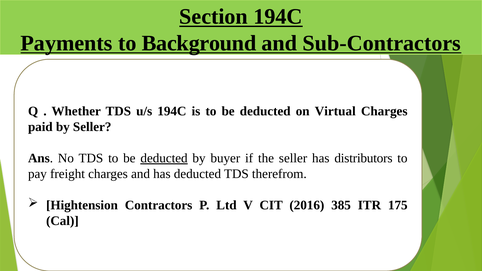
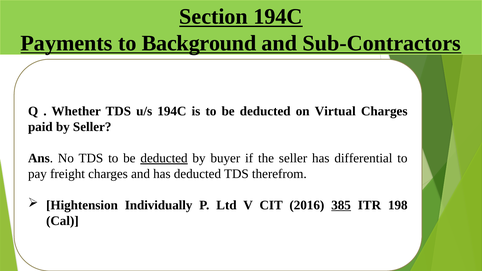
distributors: distributors -> differential
Contractors: Contractors -> Individually
385 underline: none -> present
175: 175 -> 198
